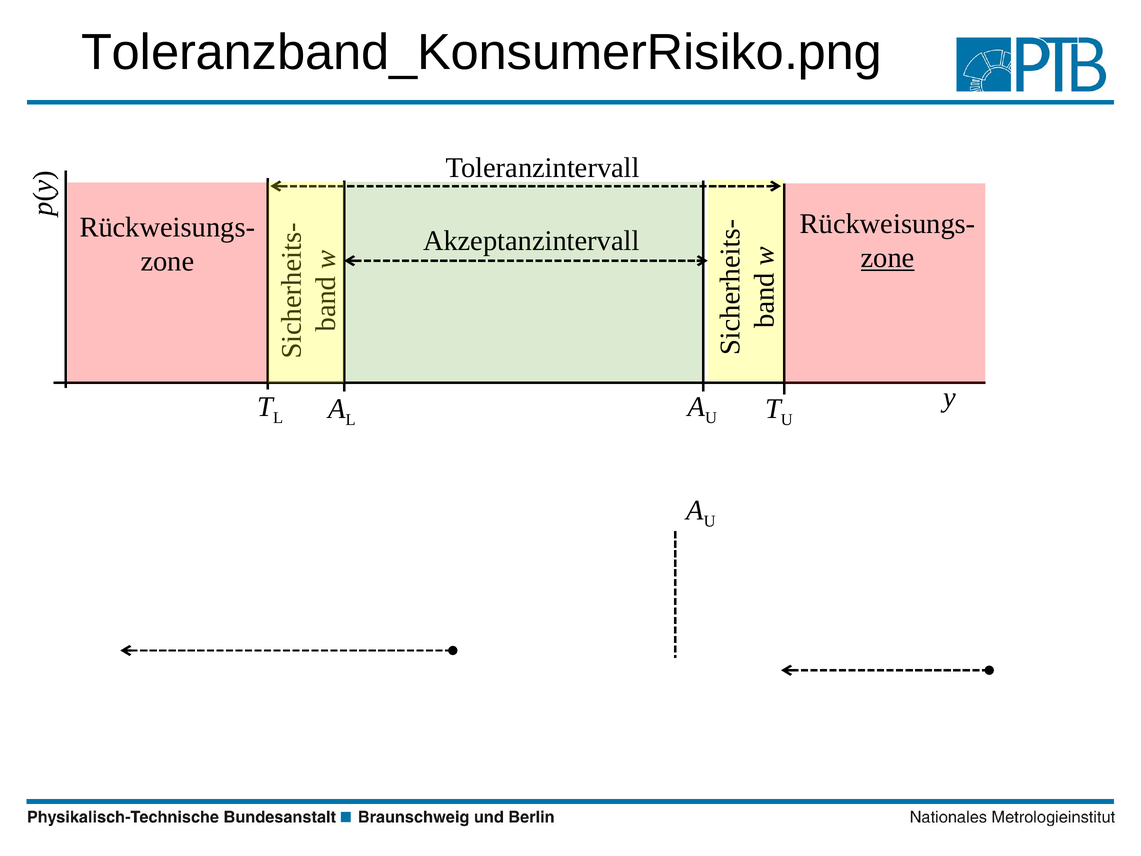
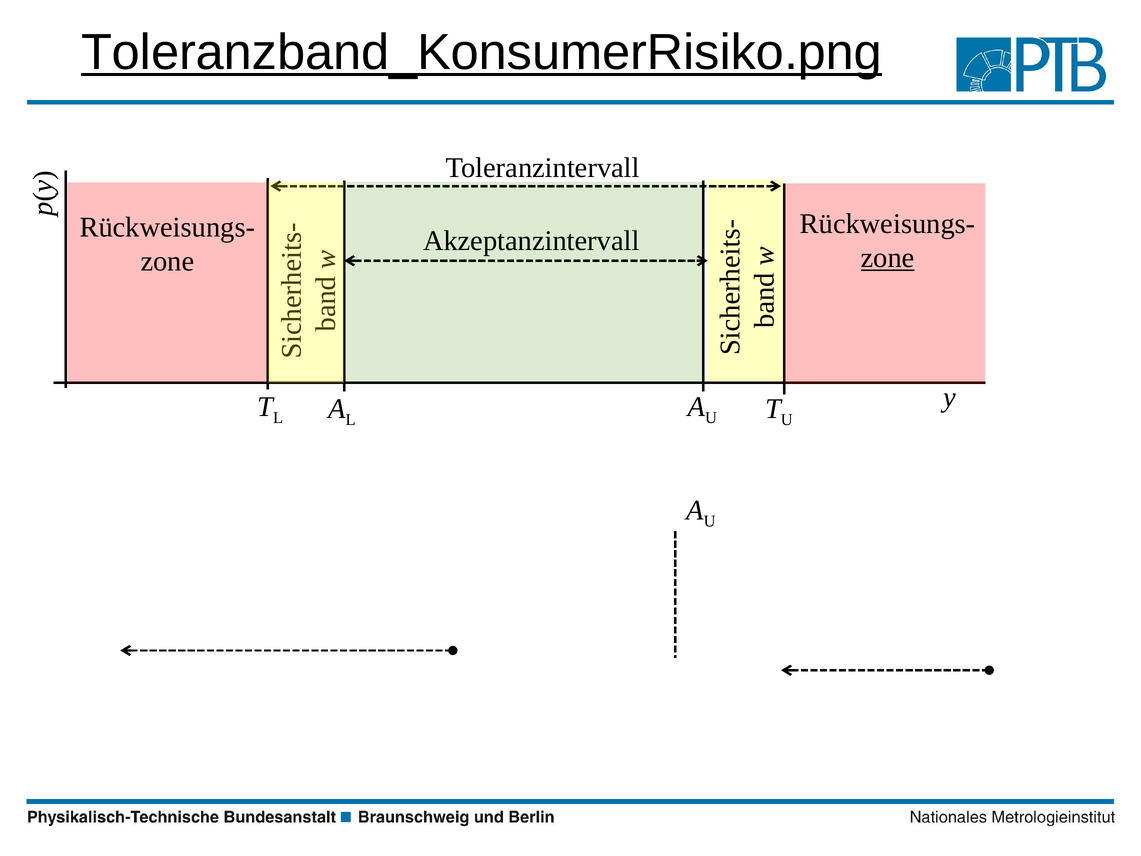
Toleranzband_KonsumerRisiko.png underline: none -> present
